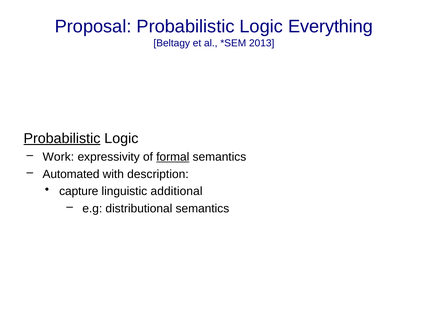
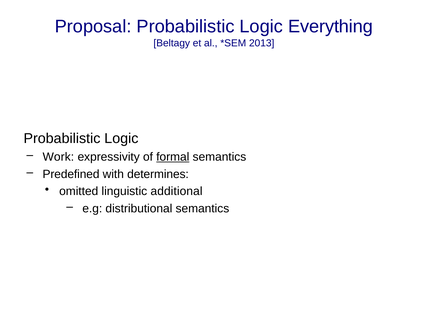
Probabilistic at (62, 138) underline: present -> none
Automated: Automated -> Predefined
description: description -> determines
capture: capture -> omitted
